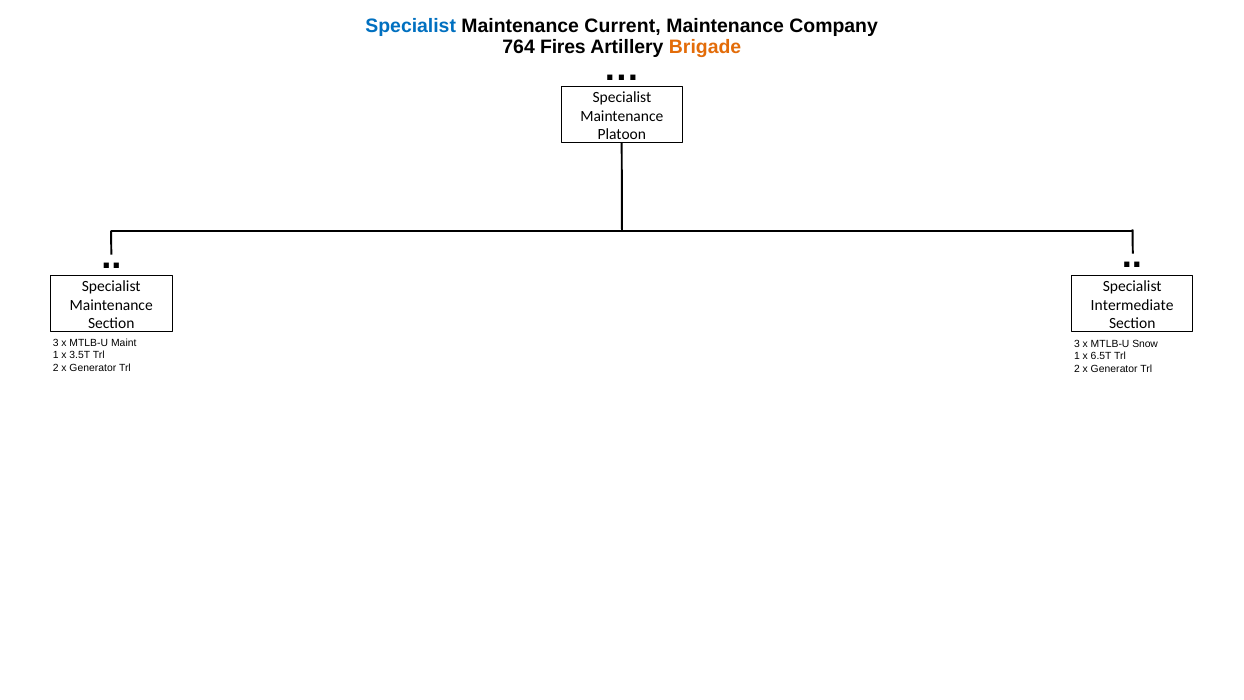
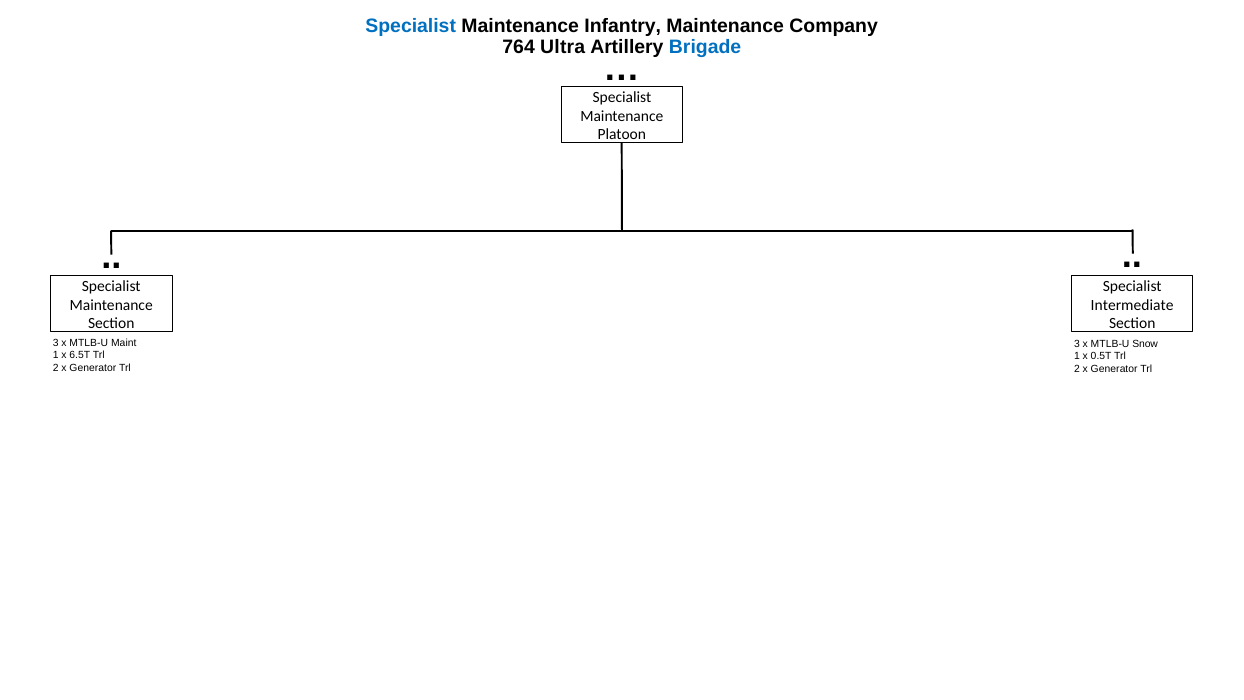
Current: Current -> Infantry
Fires: Fires -> Ultra
Brigade colour: orange -> blue
3.5T: 3.5T -> 6.5T
6.5T: 6.5T -> 0.5T
